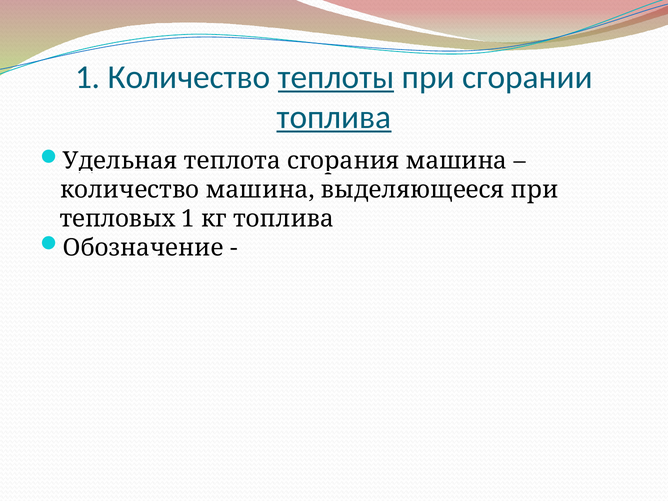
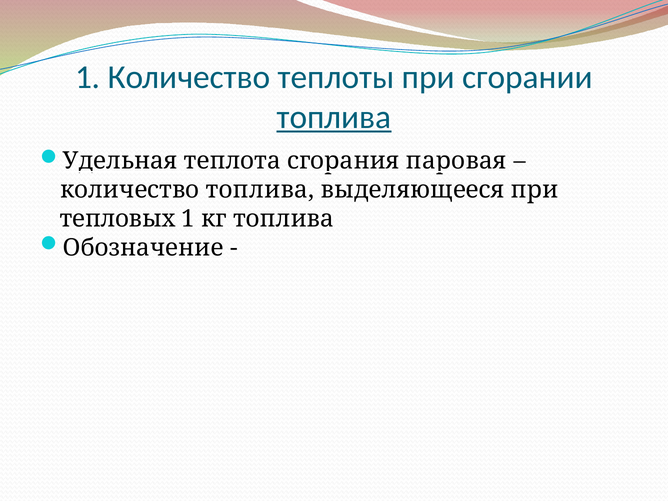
теплоты underline: present -> none
сгорания машина: машина -> паровая
количество машина: машина -> топлива
